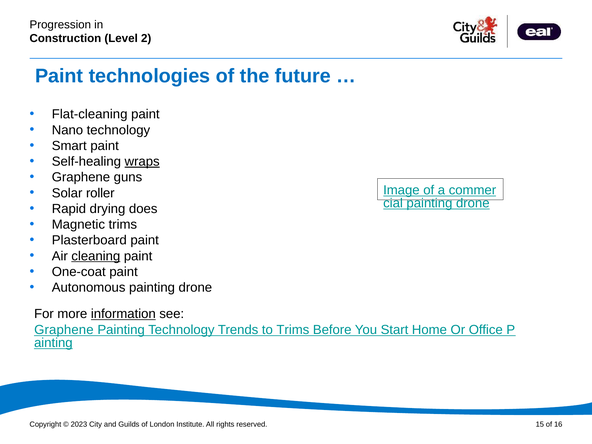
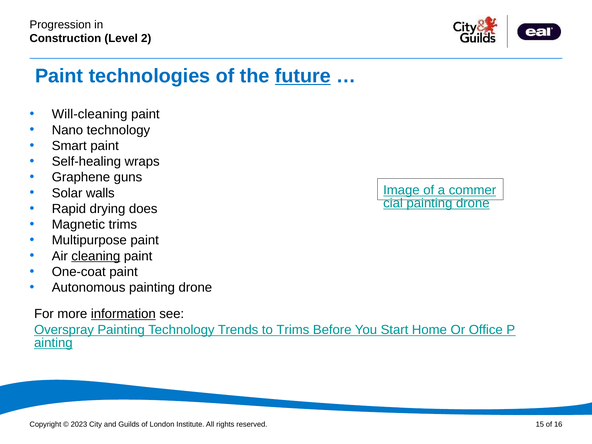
future underline: none -> present
Flat-cleaning: Flat-cleaning -> Will-cleaning
wraps underline: present -> none
roller: roller -> walls
Plasterboard: Plasterboard -> Multipurpose
Graphene at (64, 330): Graphene -> Overspray
